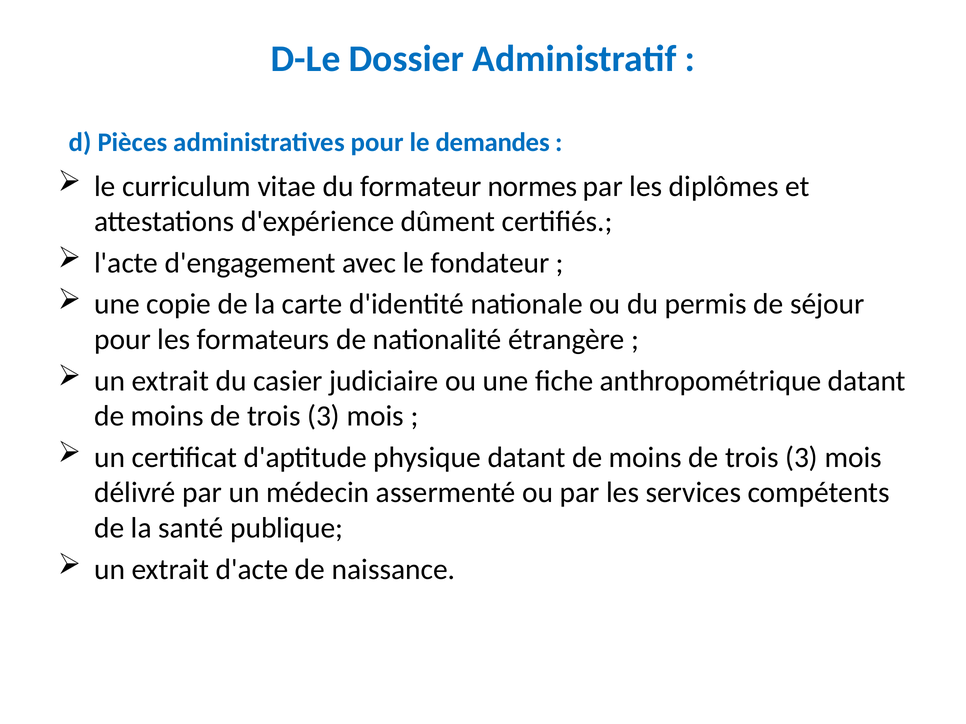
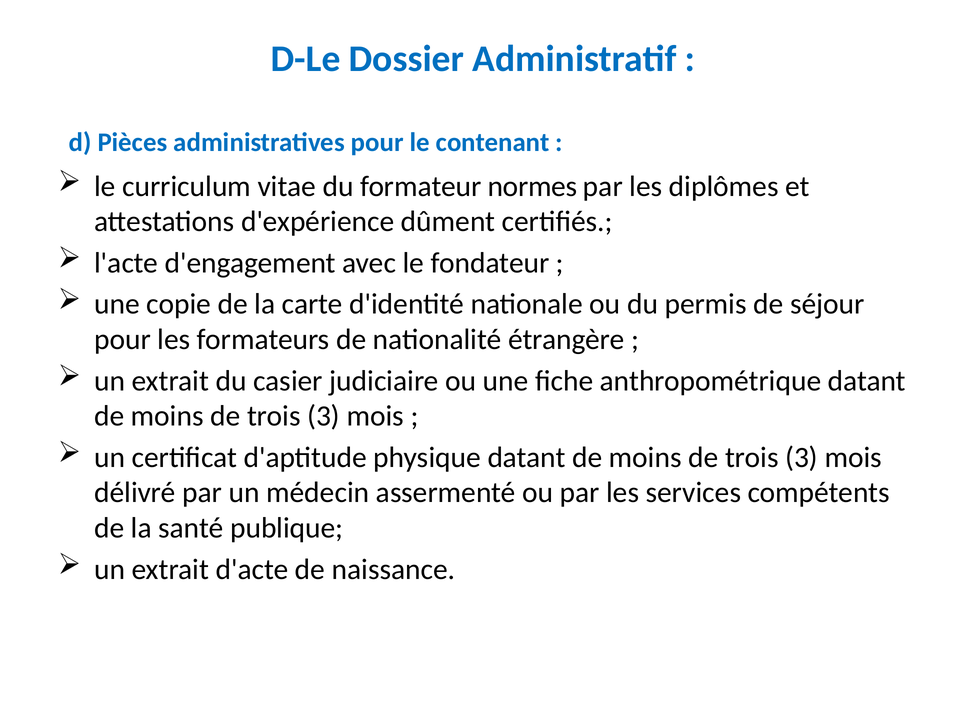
demandes: demandes -> contenant
